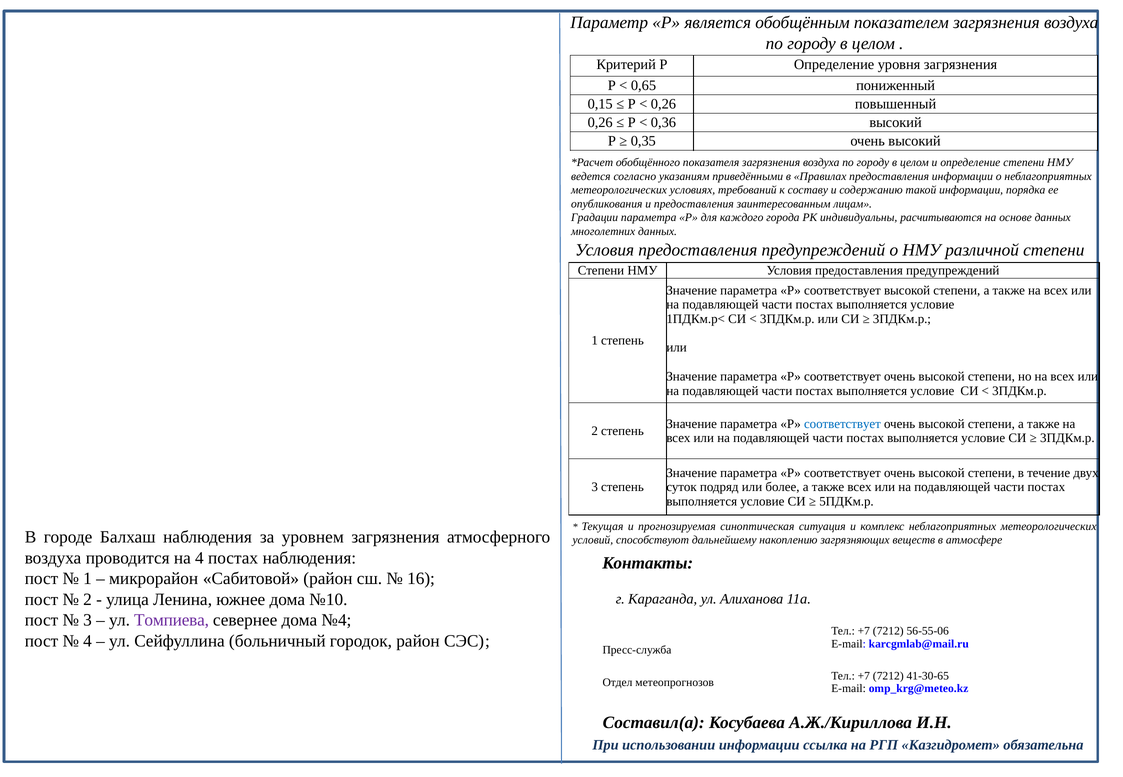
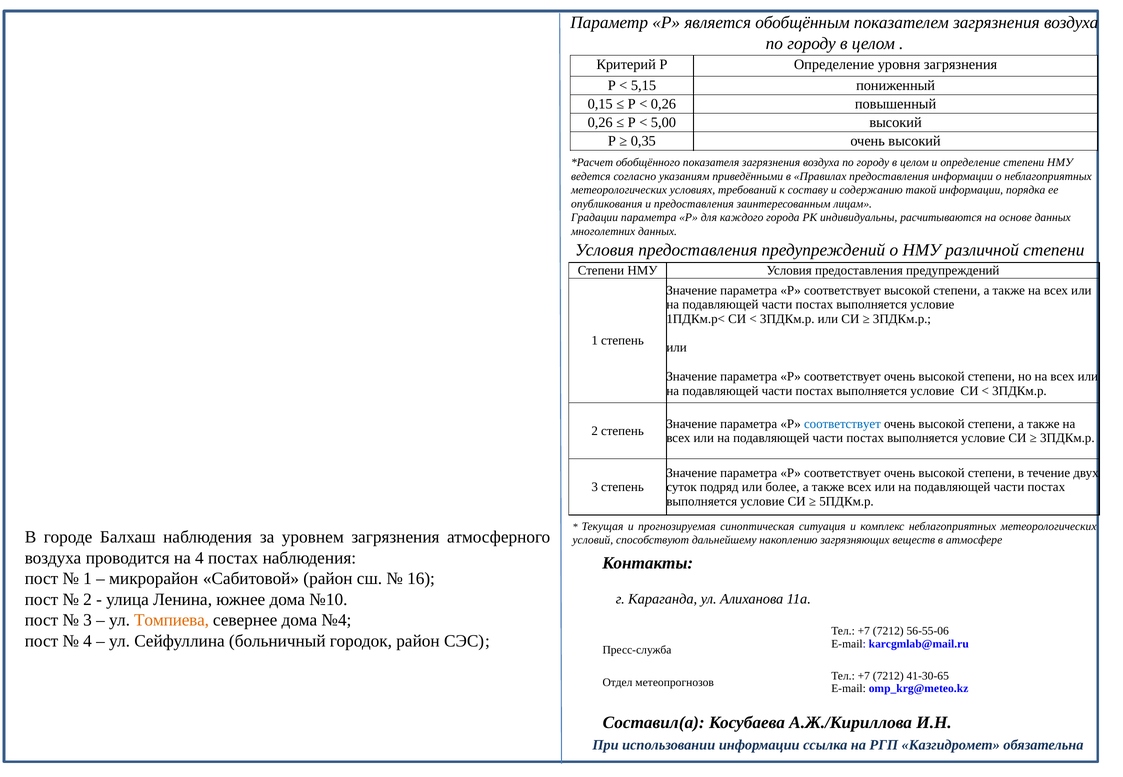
0,65: 0,65 -> 5,15
0,36: 0,36 -> 5,00
Томпиева colour: purple -> orange
